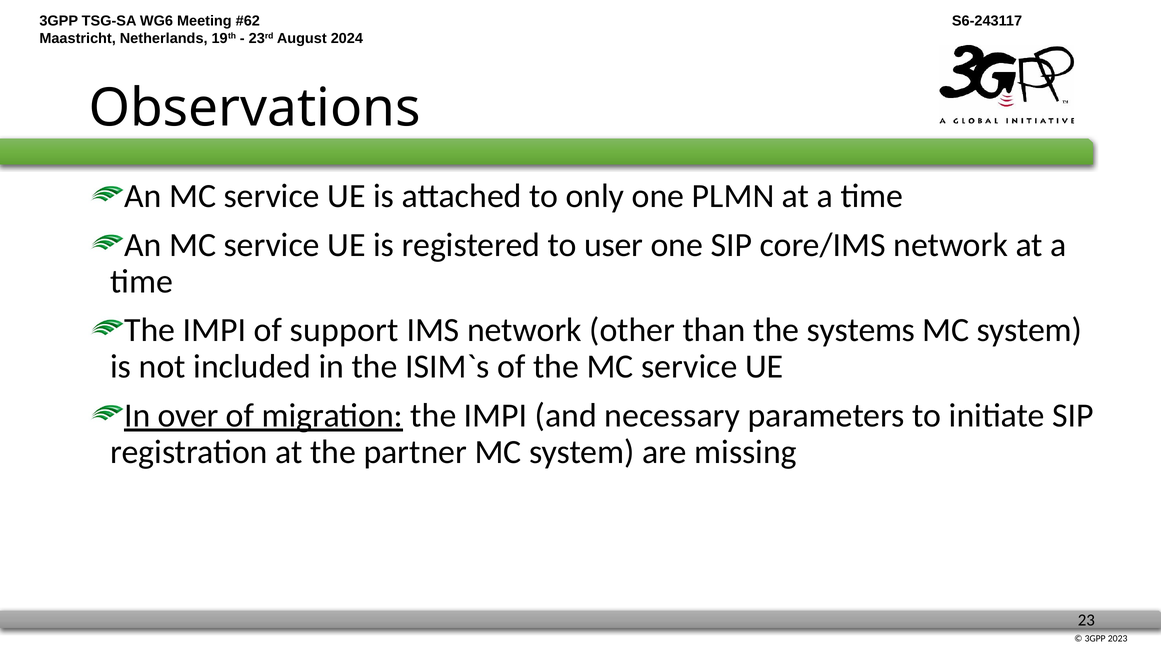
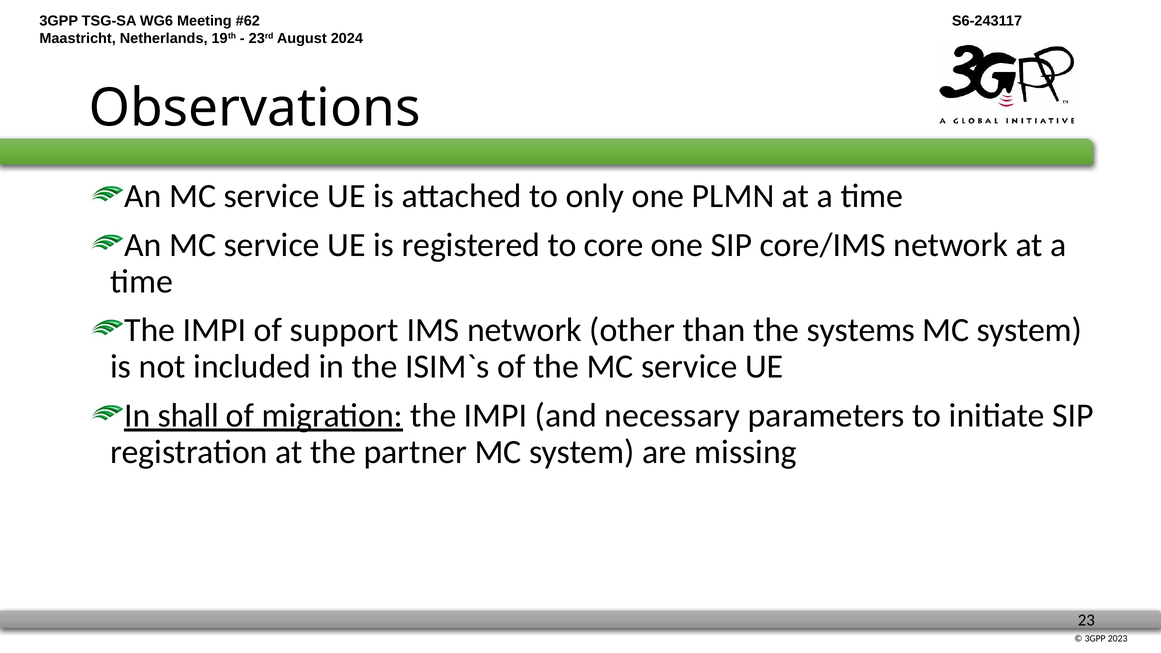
user: user -> core
over: over -> shall
